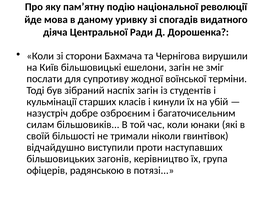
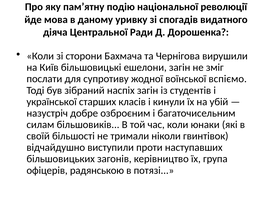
терміни: терміни -> вспіємо
кульмінації: кульмінації -> української
